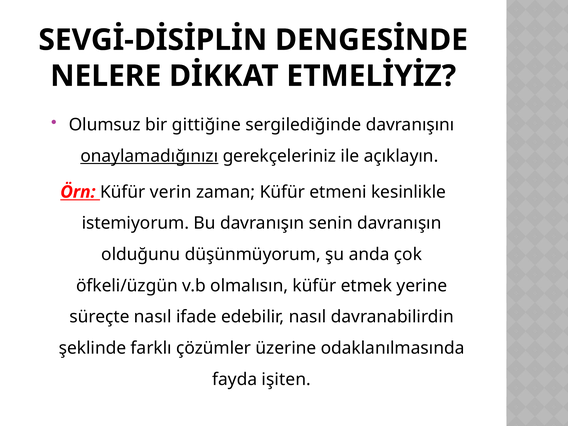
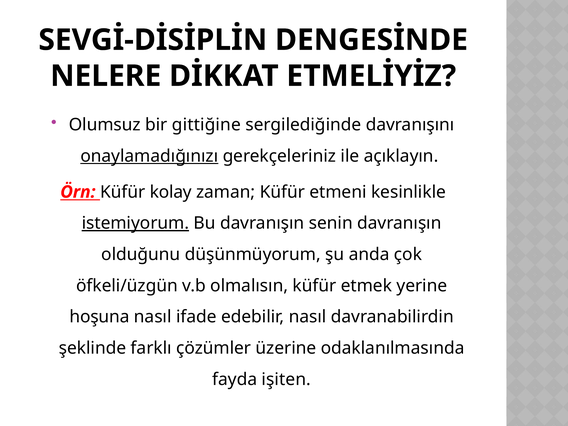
verin: verin -> kolay
istemiyorum underline: none -> present
süreçte: süreçte -> hoşuna
